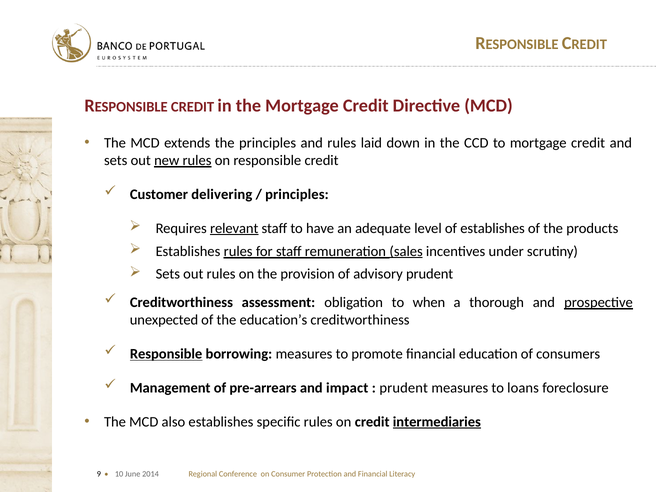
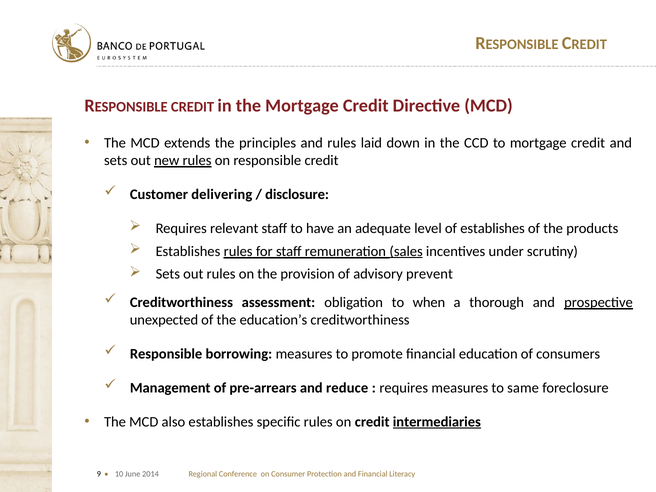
principles at (297, 194): principles -> disclosure
relevant underline: present -> none
advisory prudent: prudent -> prevent
Responsible at (166, 354) underline: present -> none
impact: impact -> reduce
prudent at (404, 388): prudent -> requires
loans: loans -> same
